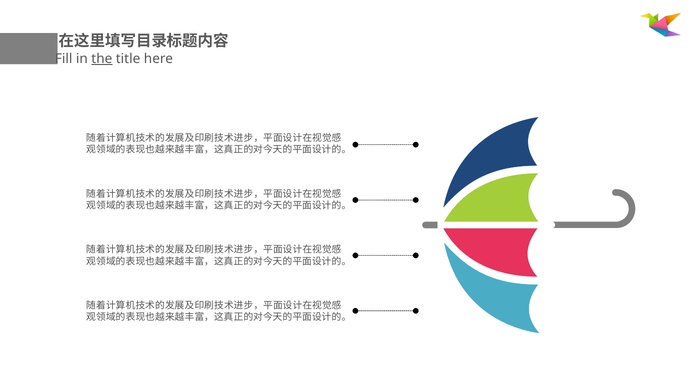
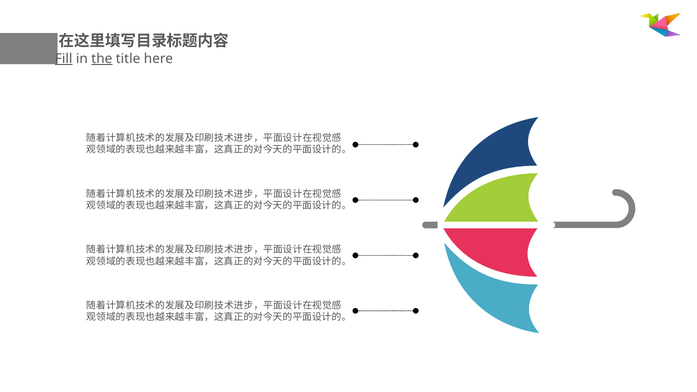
Fill underline: none -> present
